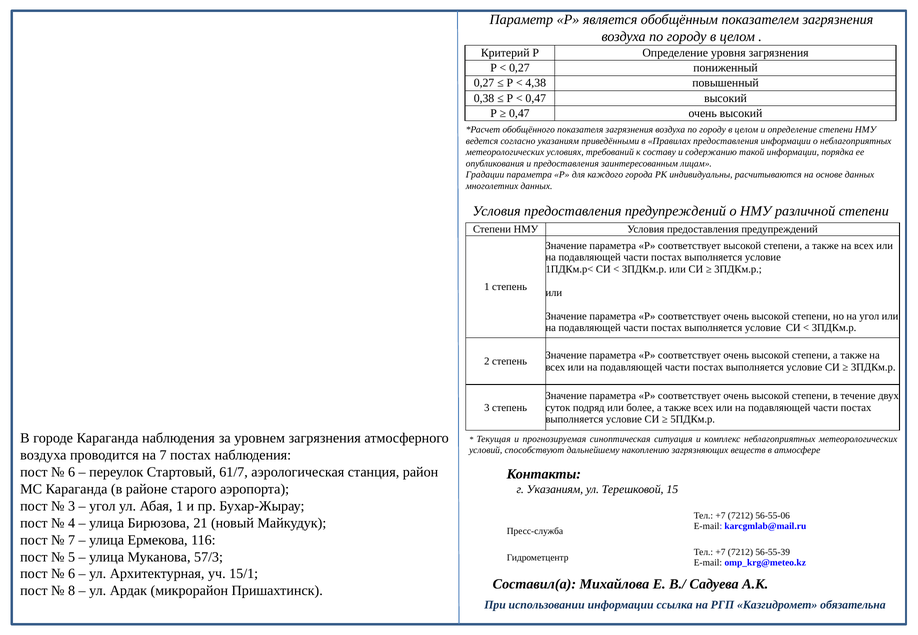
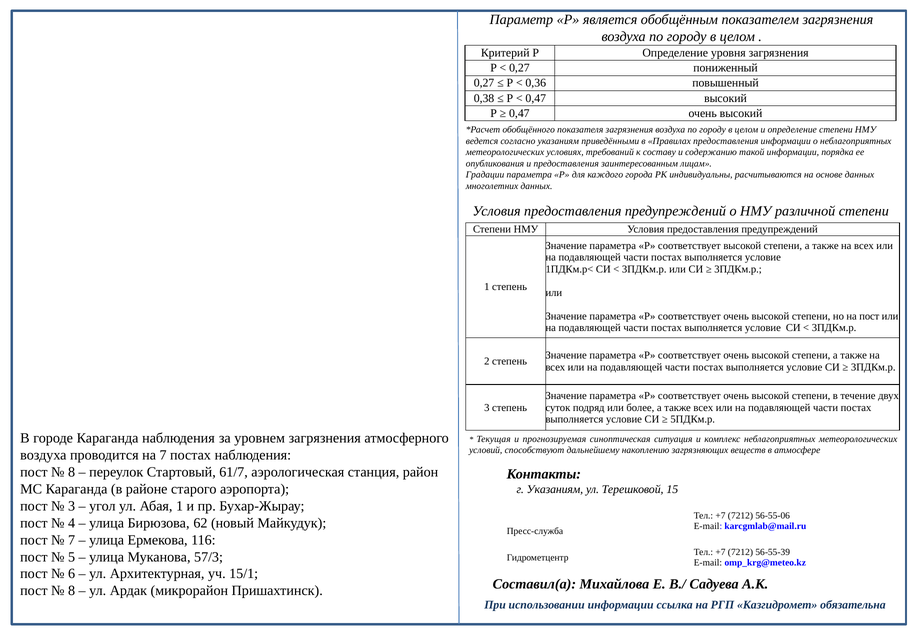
4,38: 4,38 -> 0,36
на угол: угол -> пост
6 at (72, 473): 6 -> 8
21: 21 -> 62
